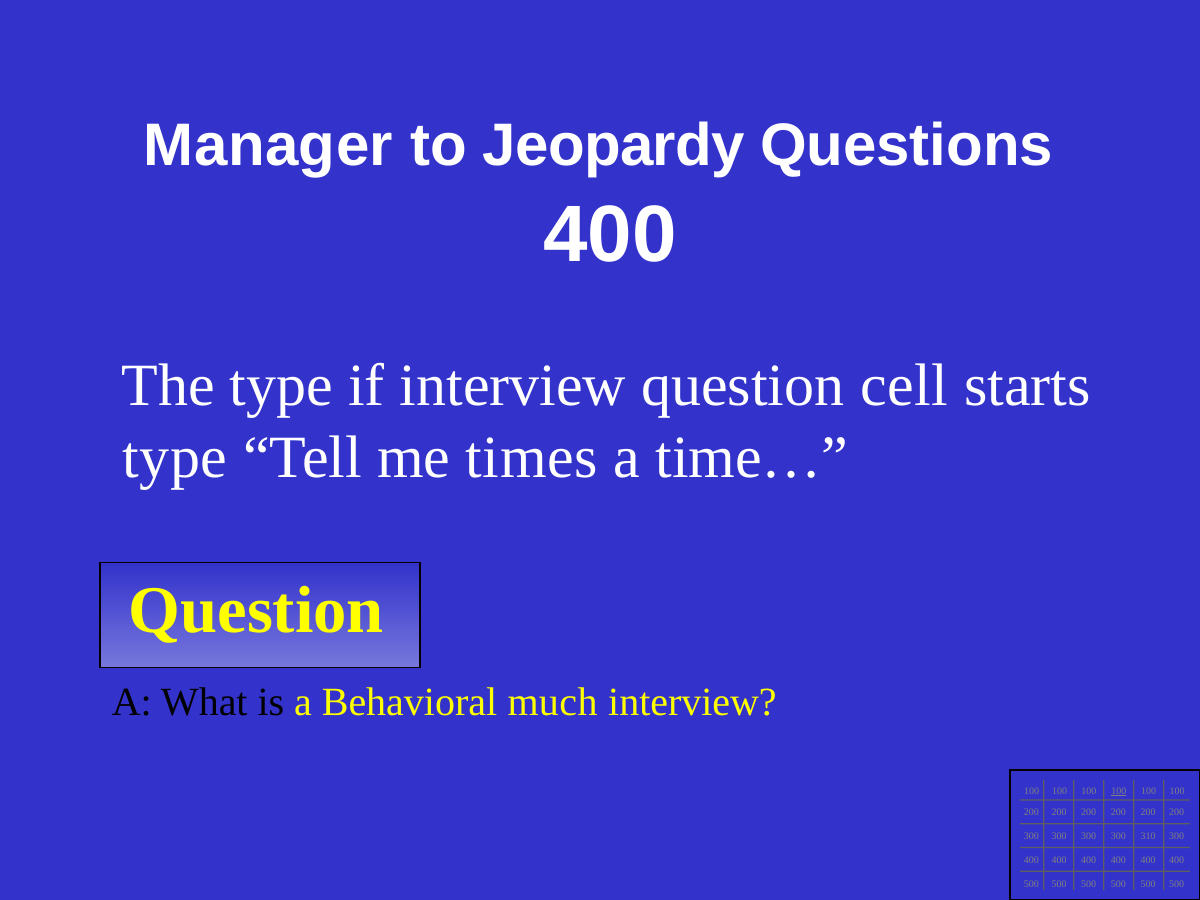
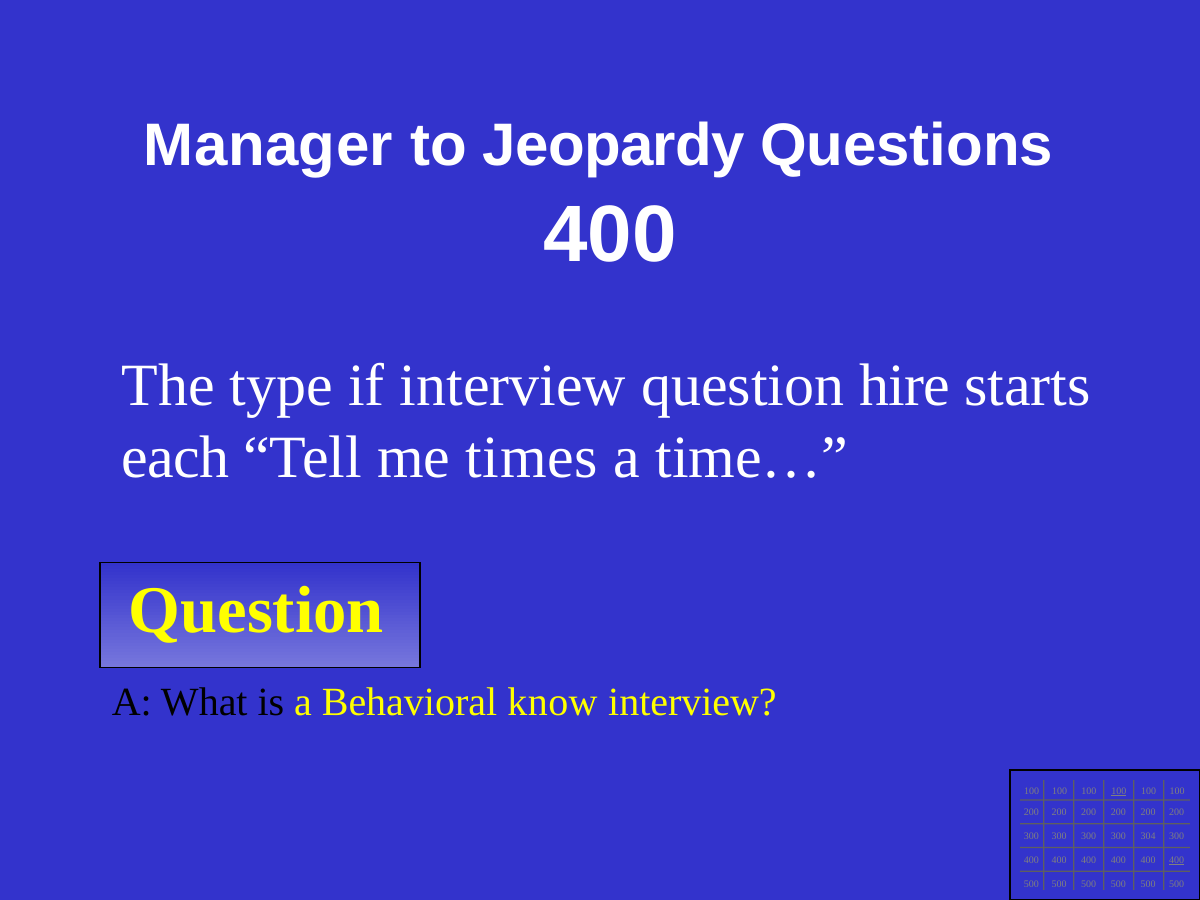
cell: cell -> hire
type at (175, 458): type -> each
much: much -> know
310: 310 -> 304
400 at (1177, 860) underline: none -> present
